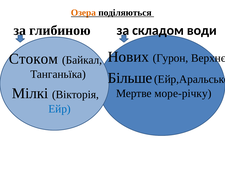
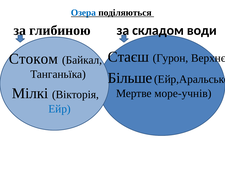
Озера colour: orange -> blue
Нових: Нових -> Стаєш
море-річку: море-річку -> море-учнів
